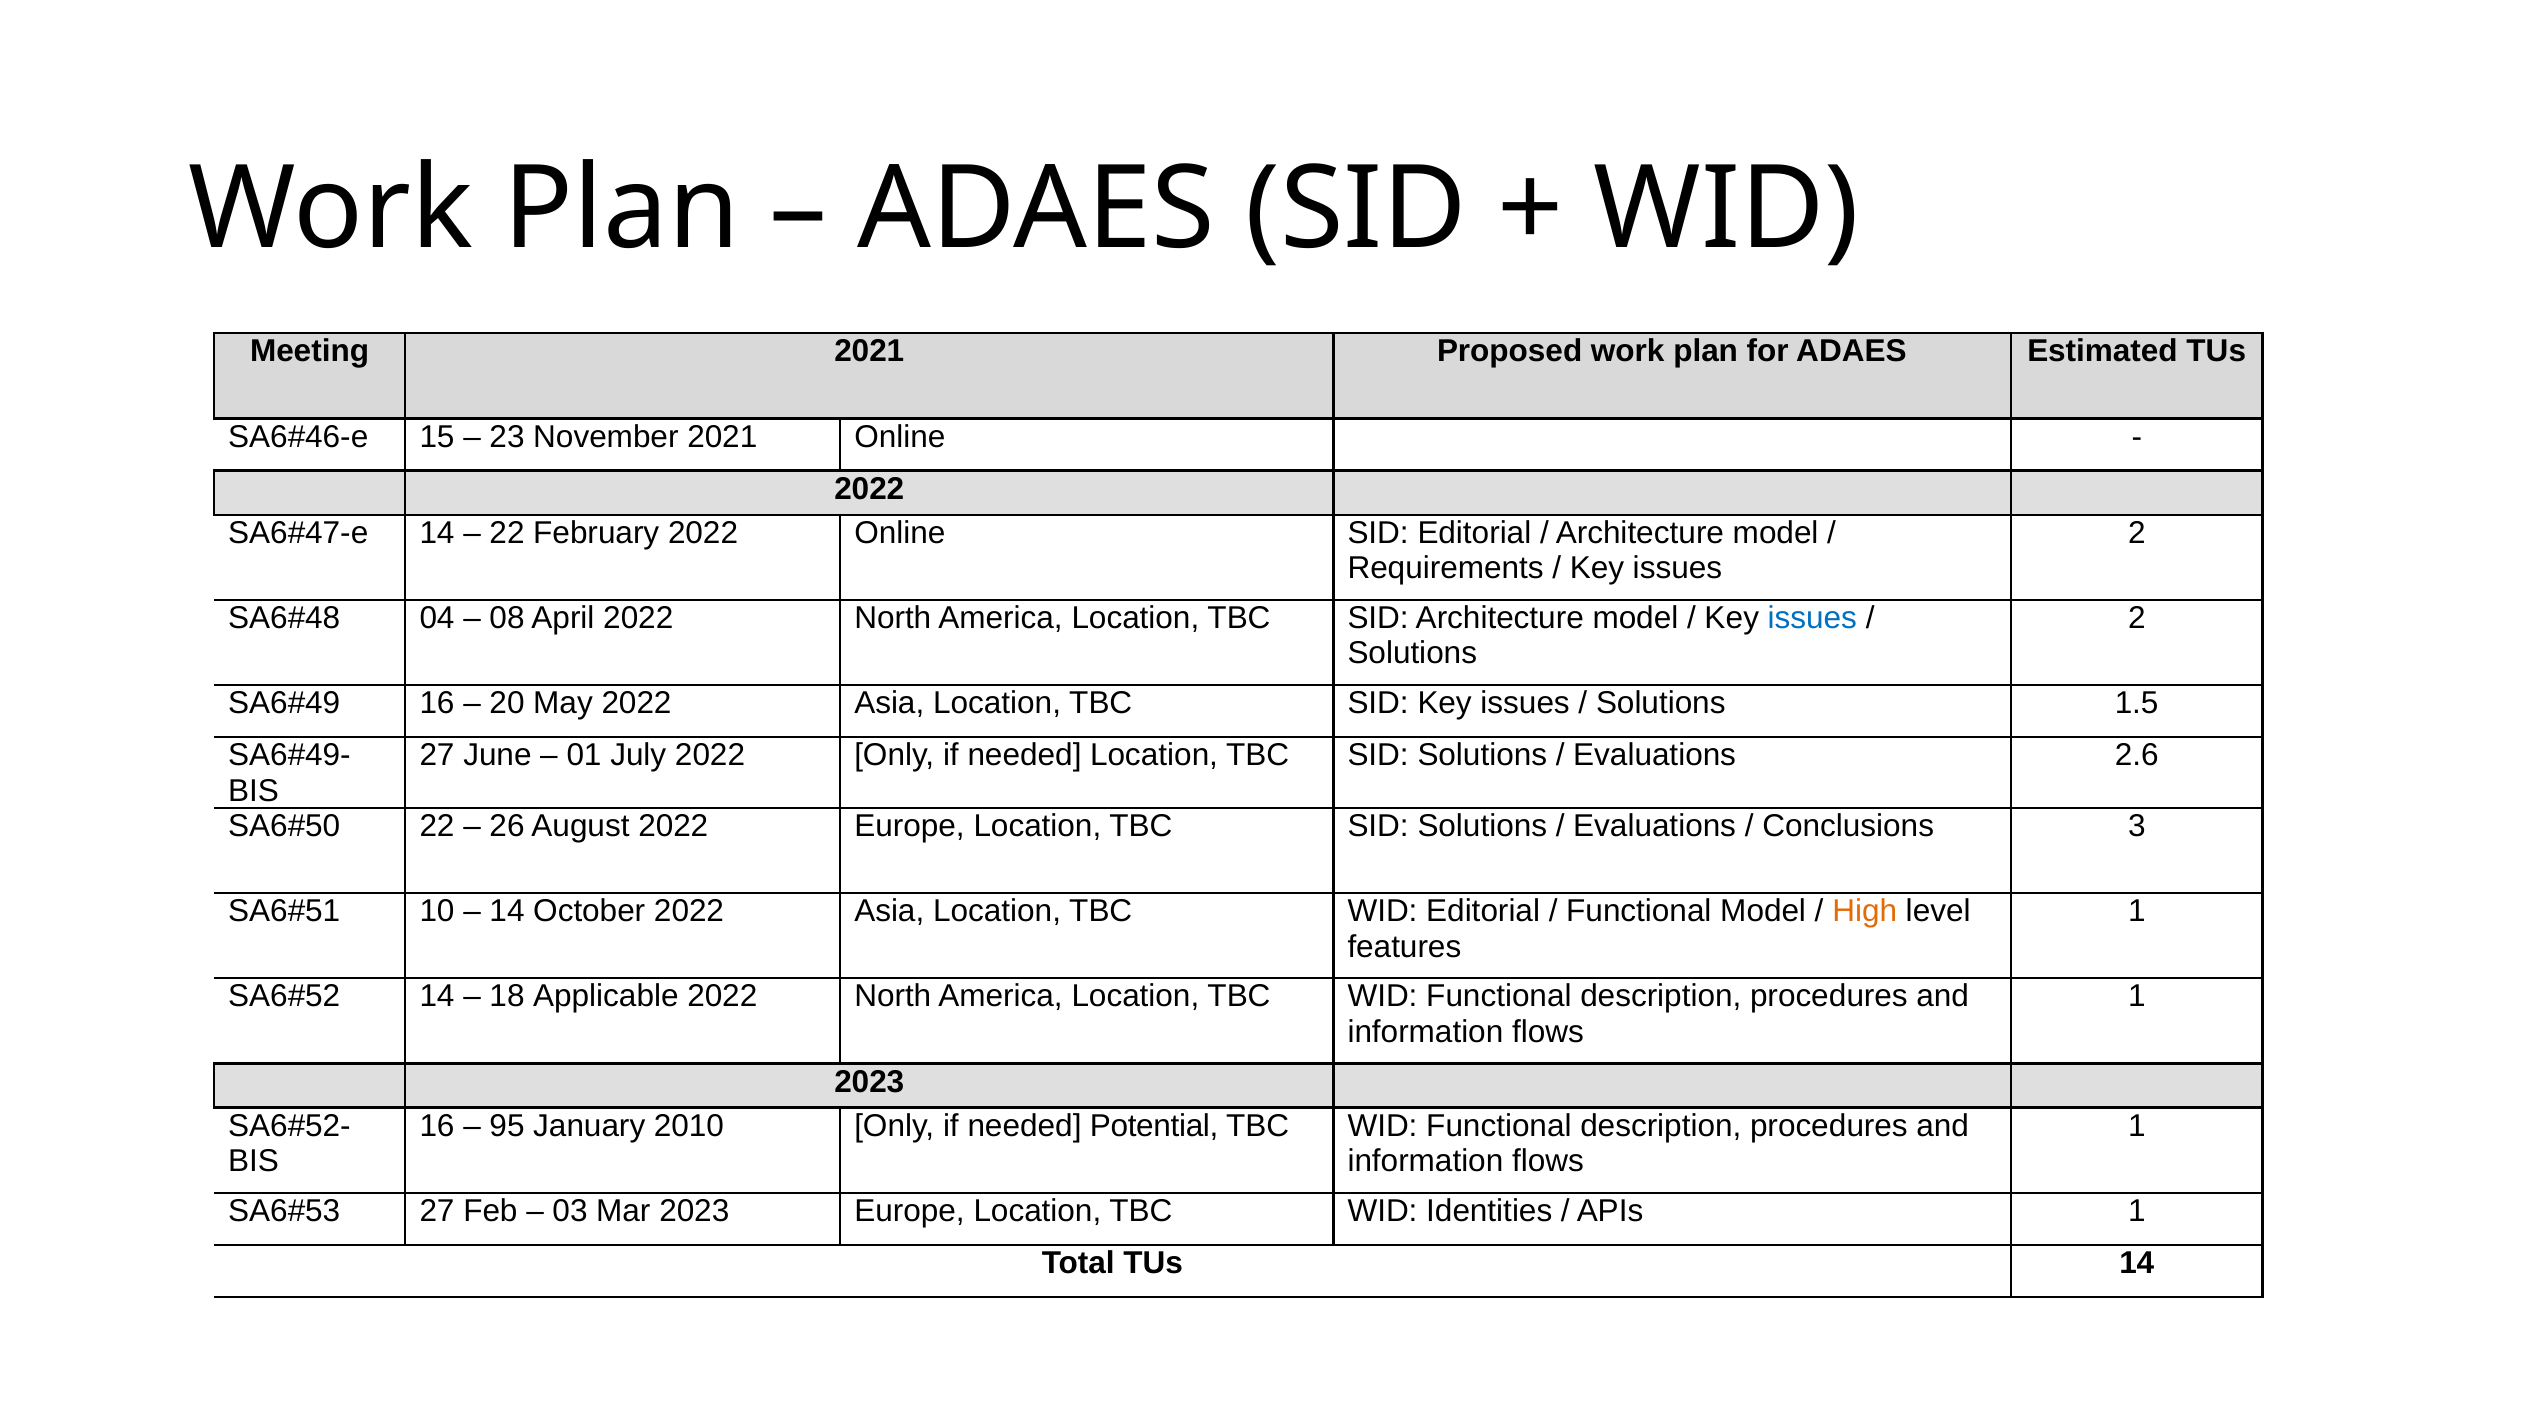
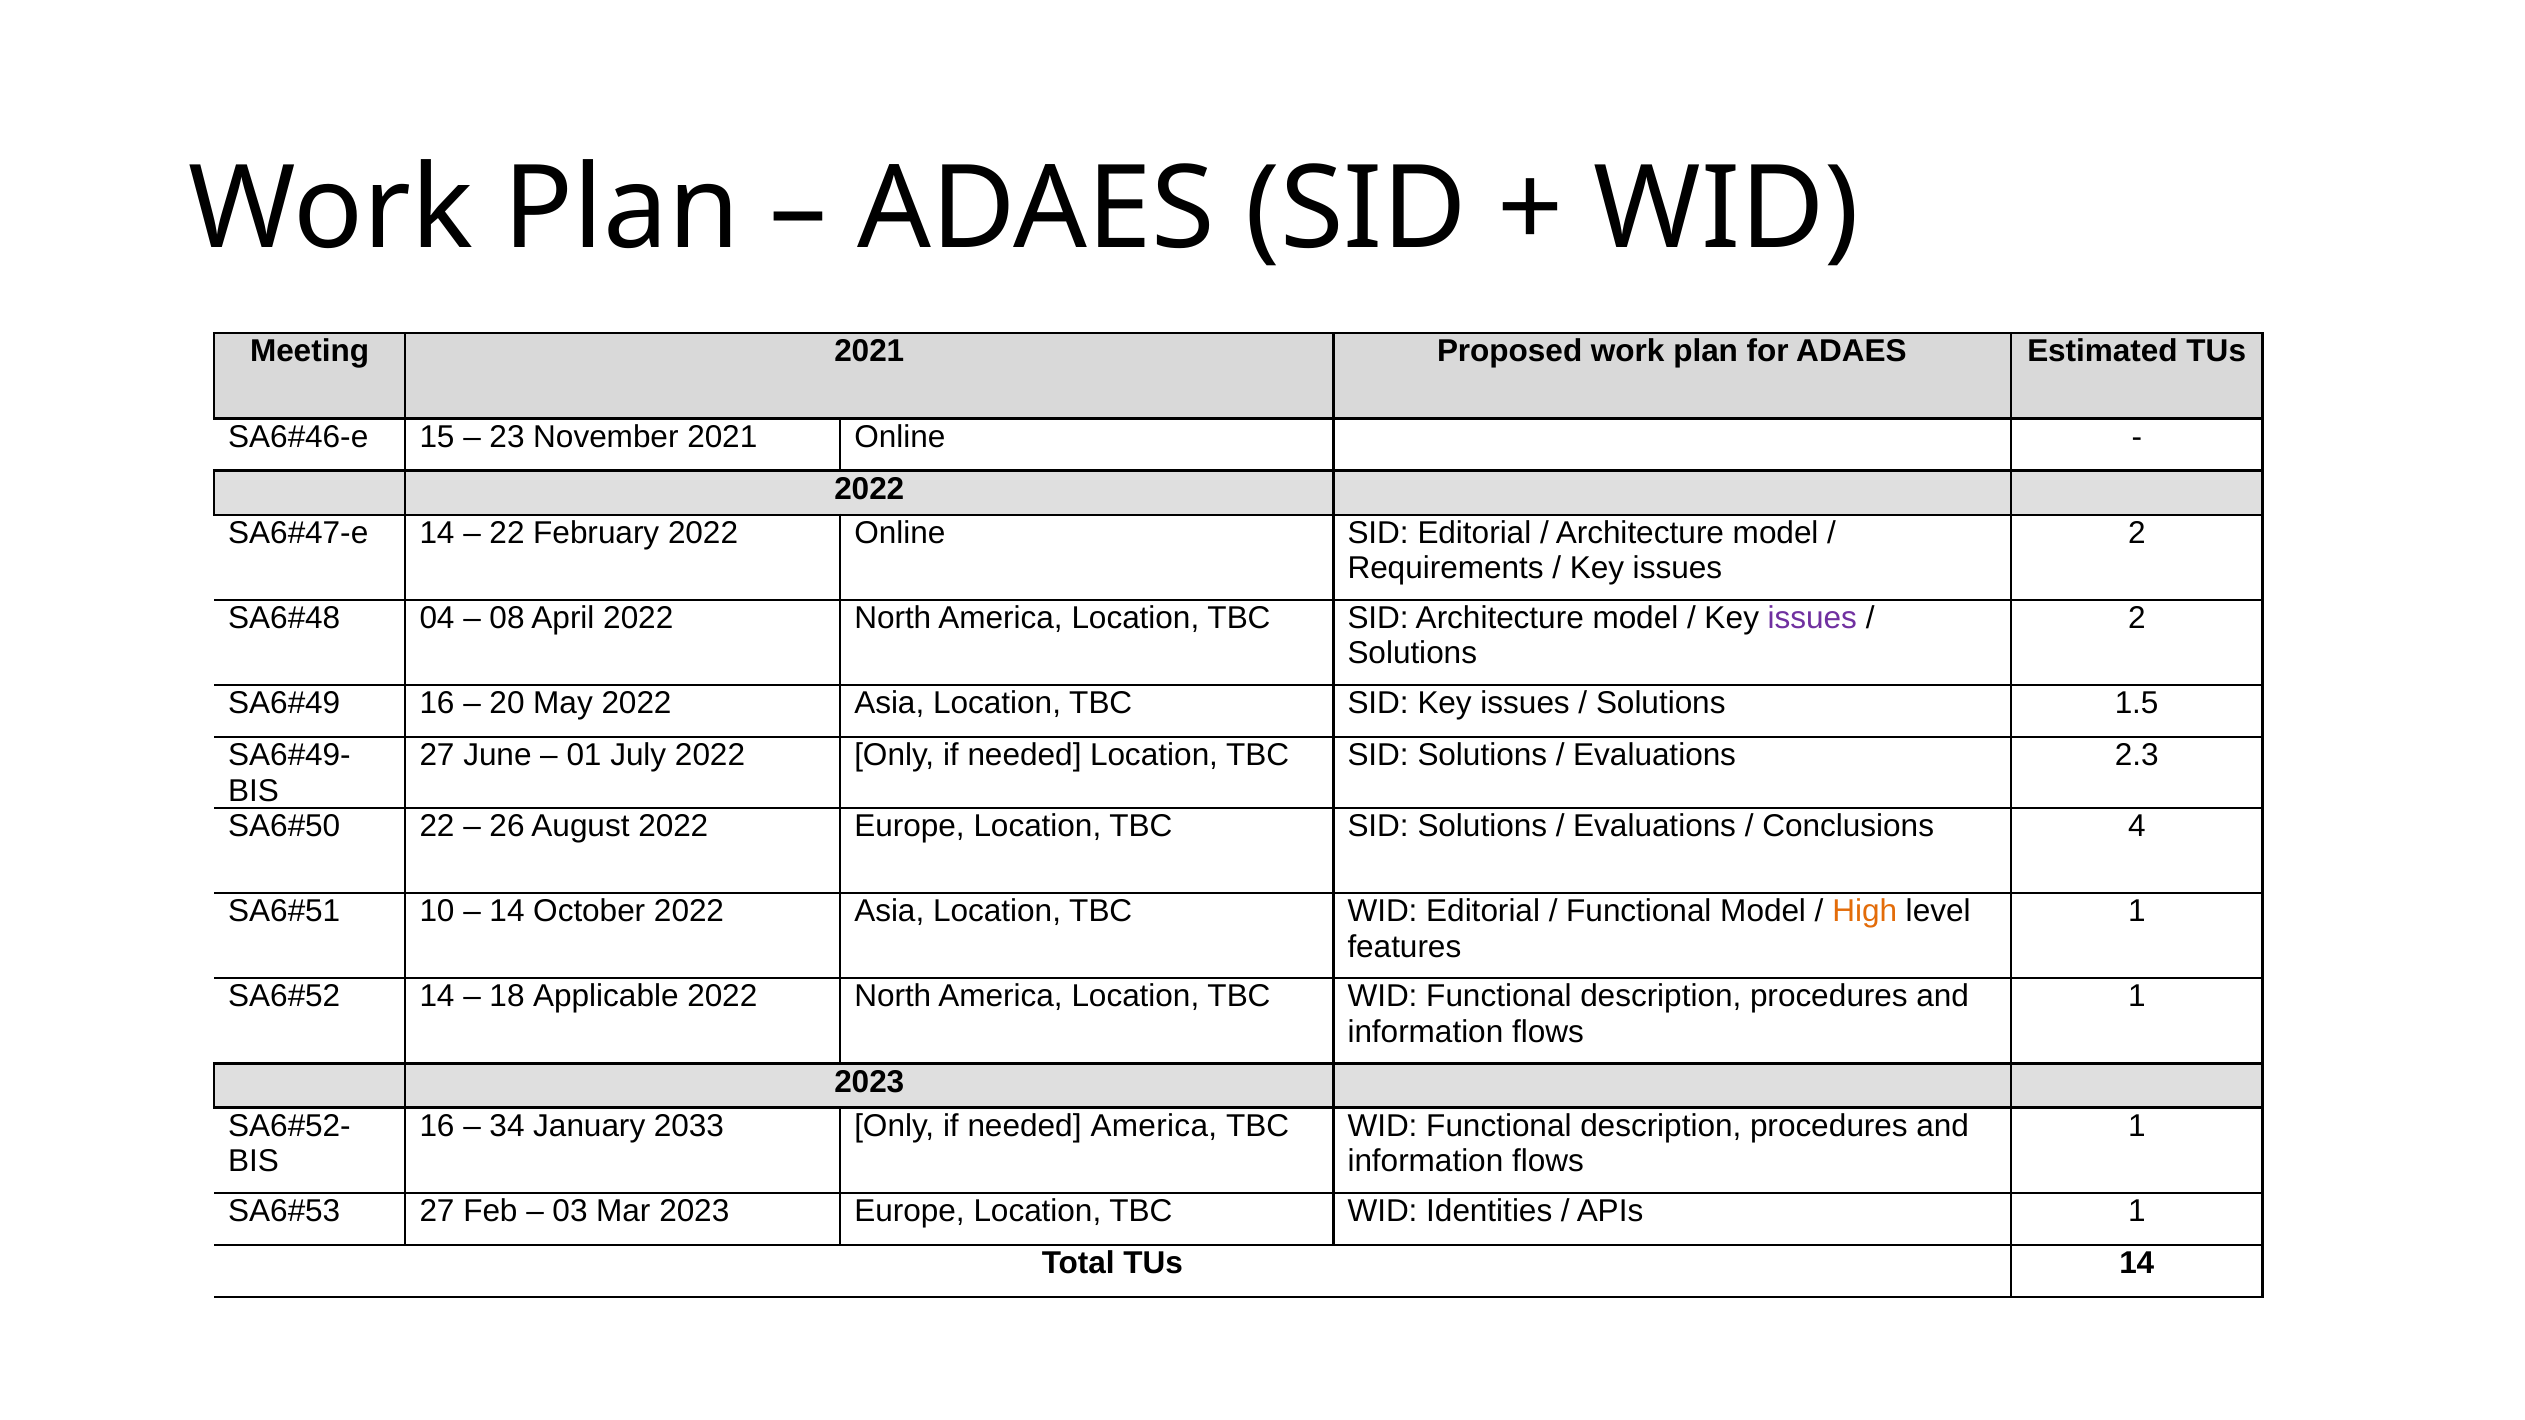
issues at (1812, 618) colour: blue -> purple
2.6: 2.6 -> 2.3
3: 3 -> 4
95: 95 -> 34
2010: 2010 -> 2033
needed Potential: Potential -> America
